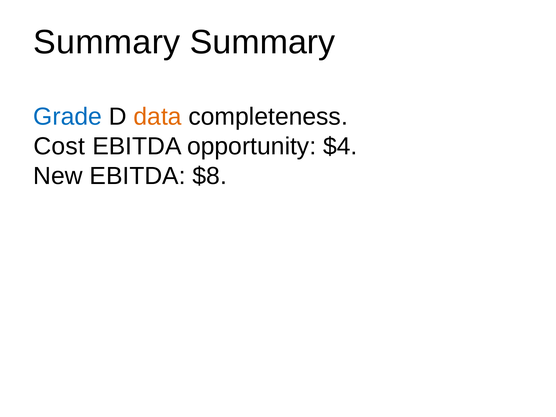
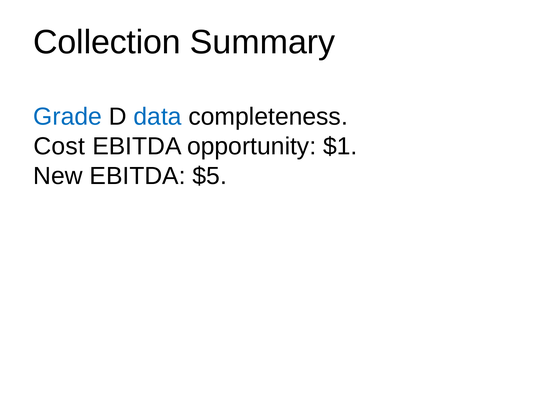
Summary at (107, 42): Summary -> Collection
data colour: orange -> blue
$4: $4 -> $1
$8: $8 -> $5
